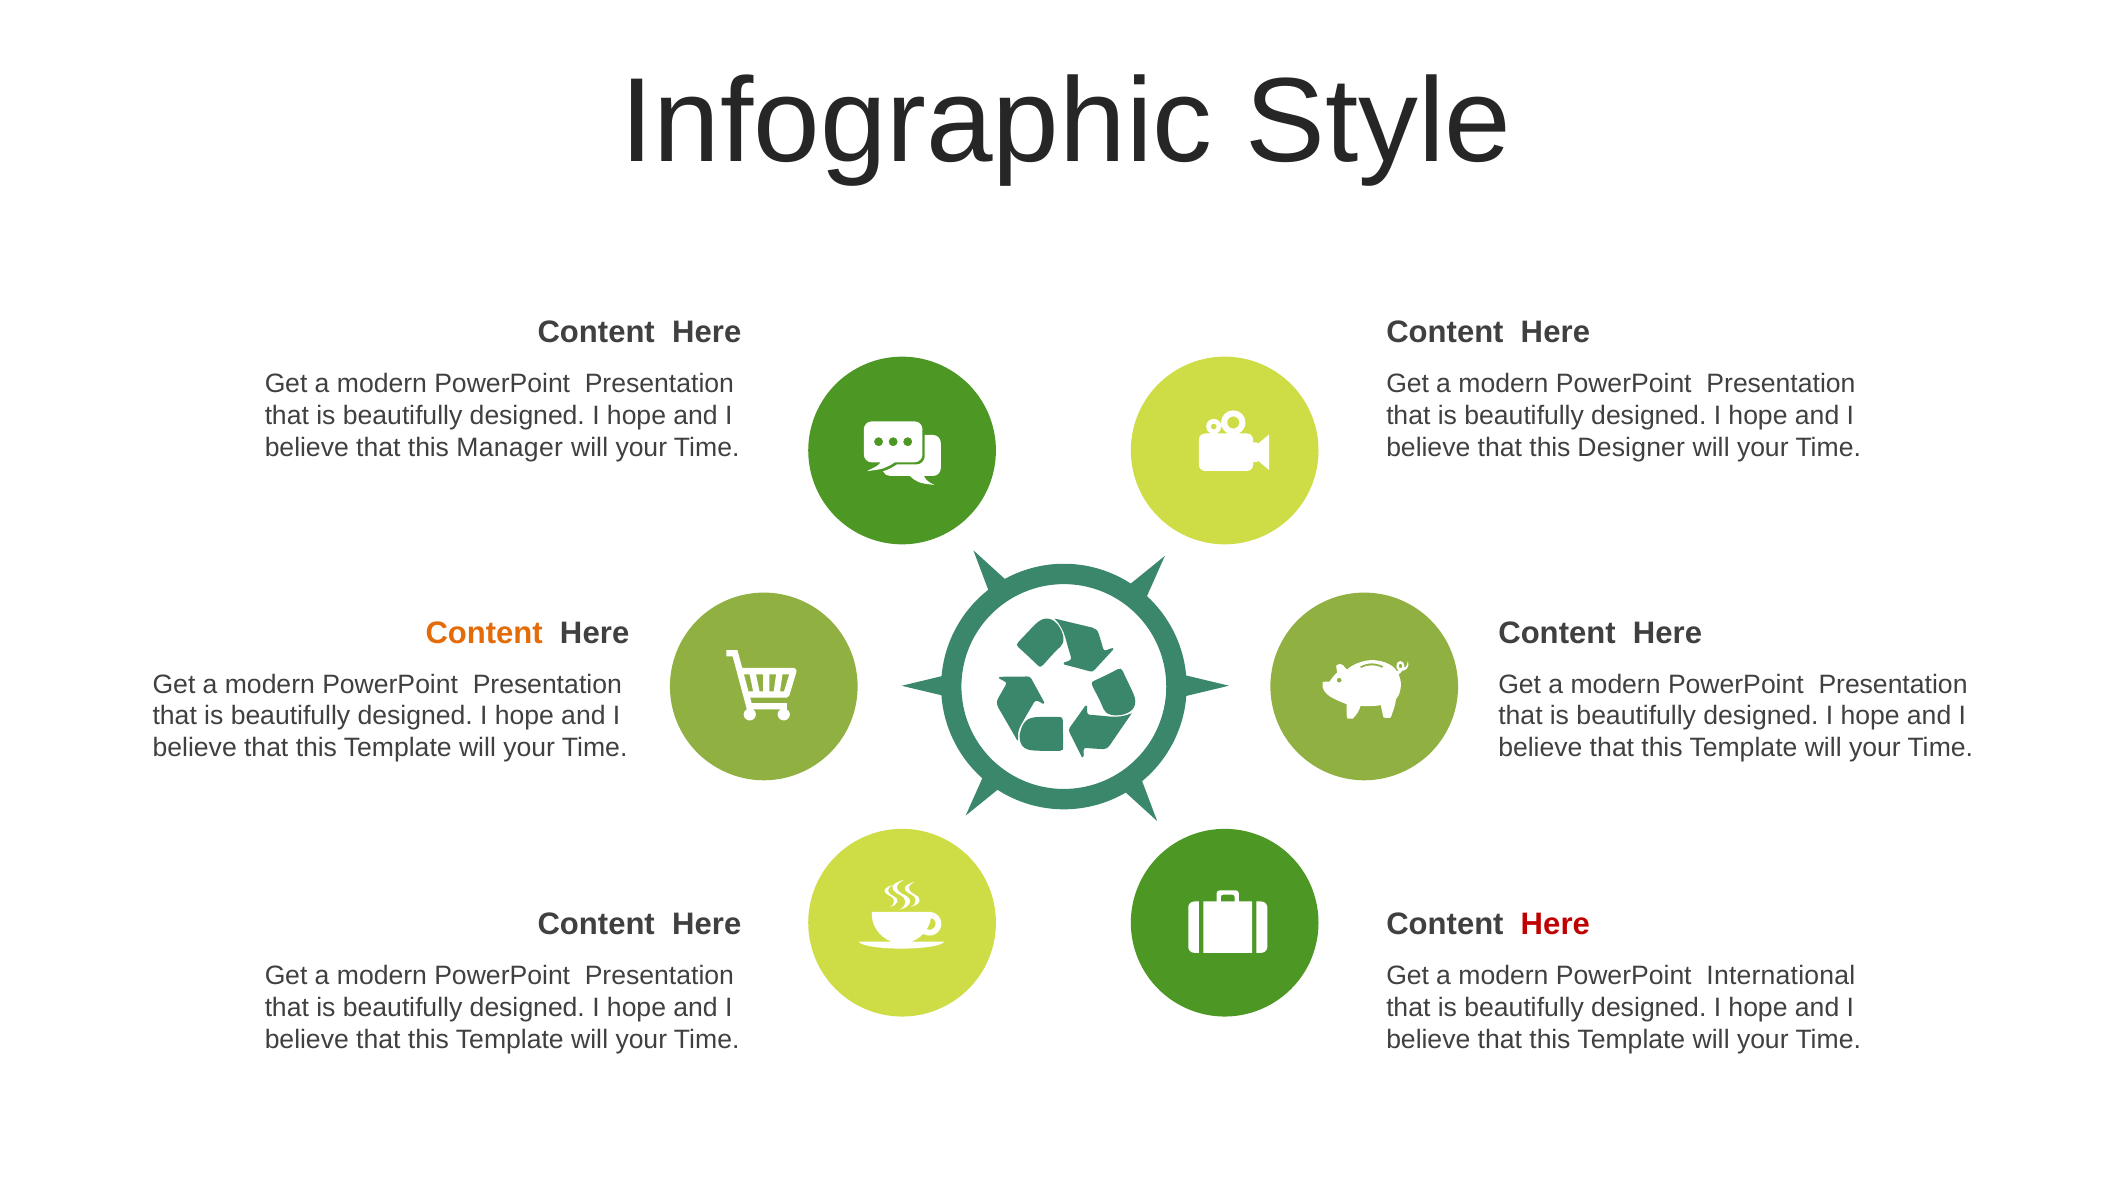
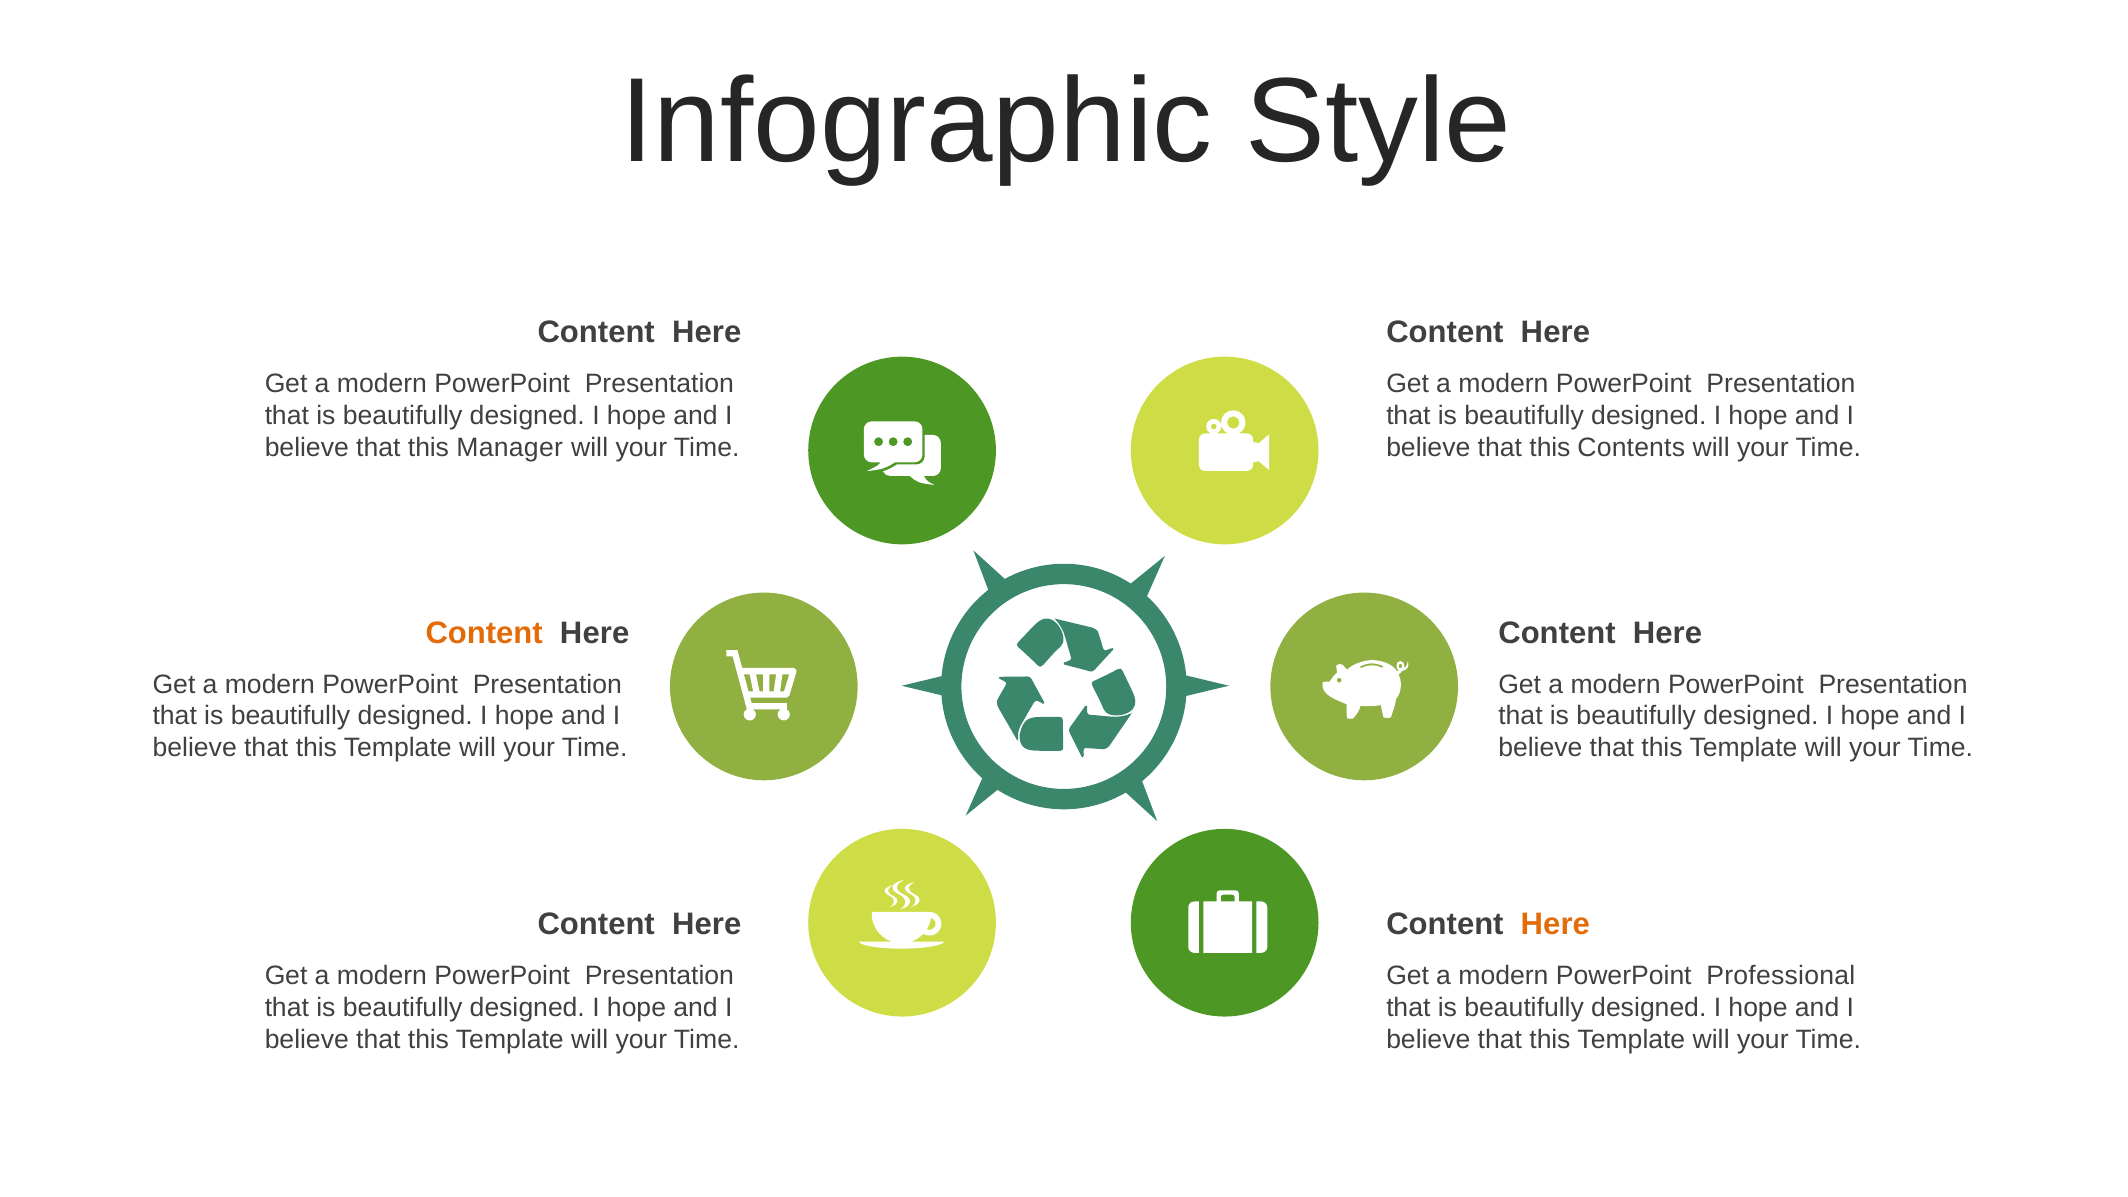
Designer: Designer -> Contents
Here at (1555, 924) colour: red -> orange
International: International -> Professional
